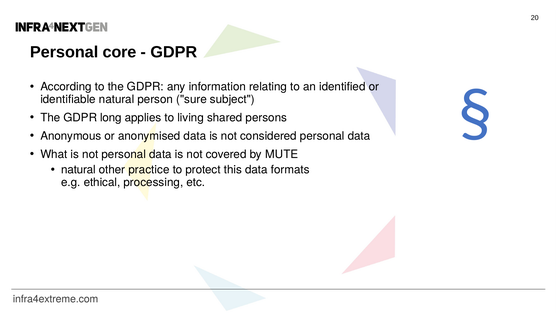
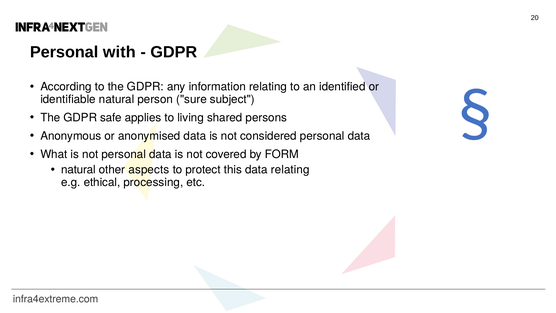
core: core -> with
long: long -> safe
MUTE: MUTE -> FORM
practice: practice -> aspects
data formats: formats -> relating
